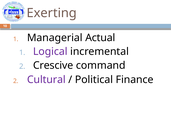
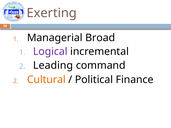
Actual: Actual -> Broad
Crescive: Crescive -> Leading
Cultural colour: purple -> orange
